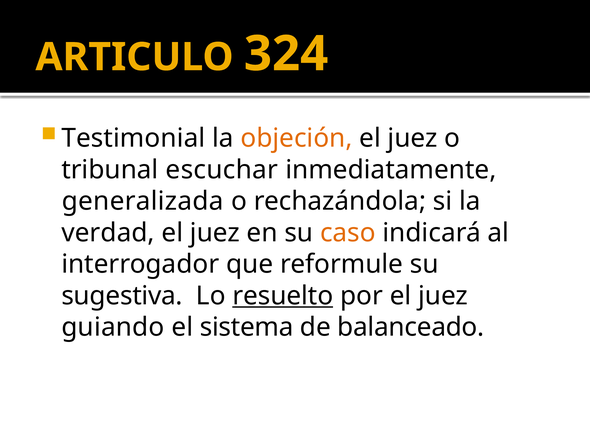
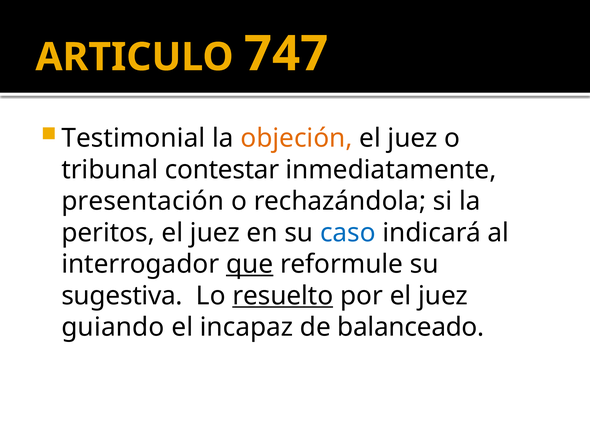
324: 324 -> 747
escuchar: escuchar -> contestar
generalizada: generalizada -> presentación
verdad: verdad -> peritos
caso colour: orange -> blue
que underline: none -> present
sistema: sistema -> incapaz
